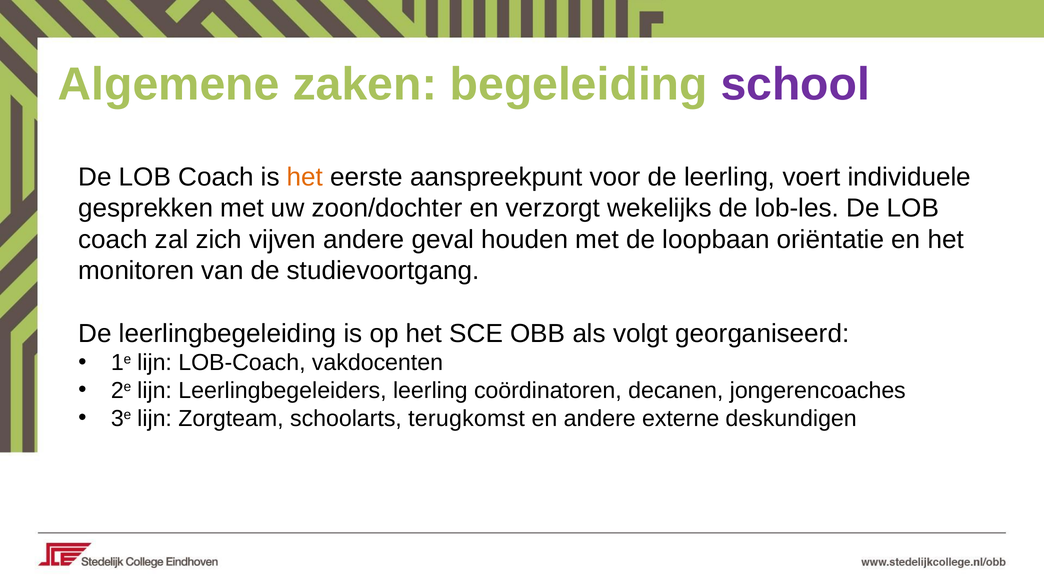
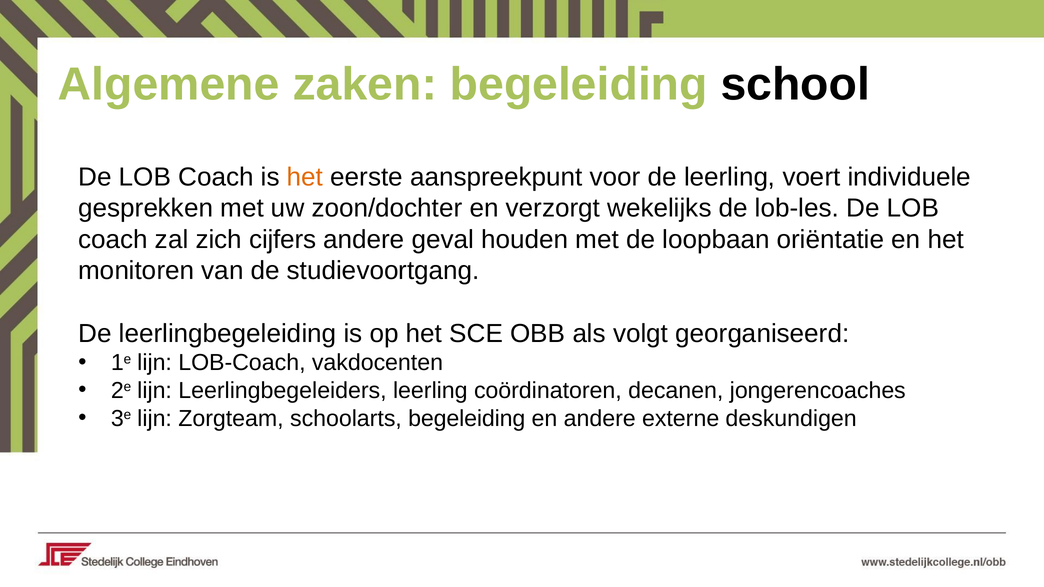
school colour: purple -> black
vijven: vijven -> cijfers
schoolarts terugkomst: terugkomst -> begeleiding
